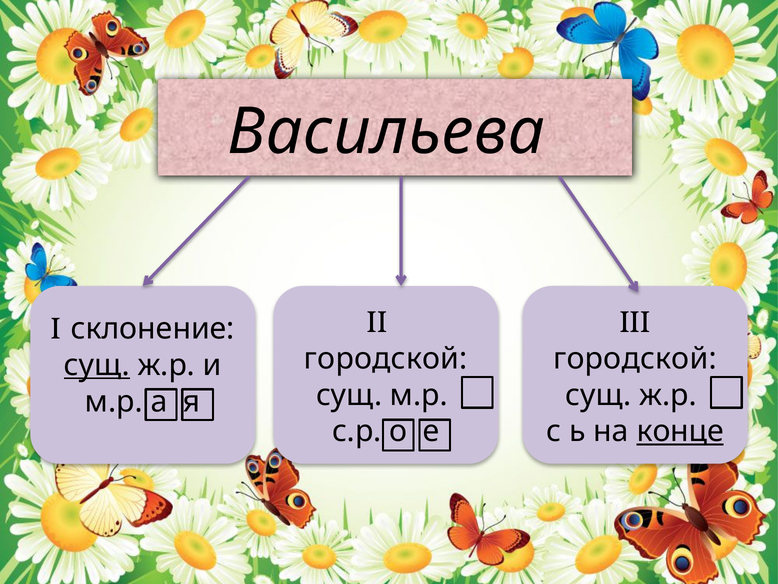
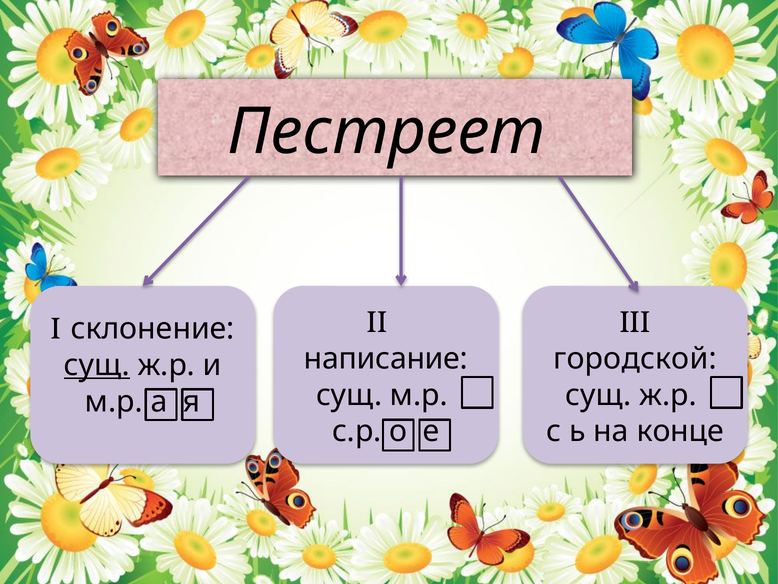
Васильева: Васильева -> Пестреет
городской at (386, 358): городской -> написание
конце underline: present -> none
